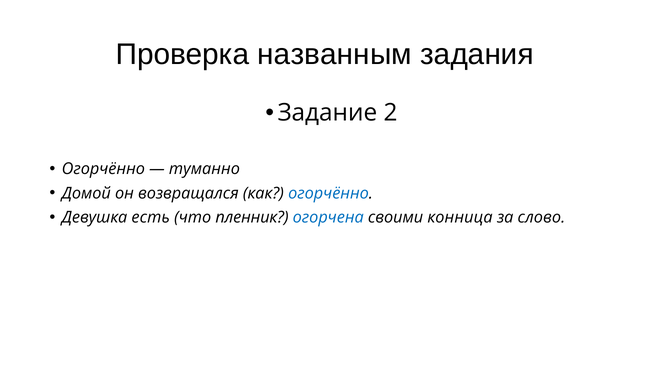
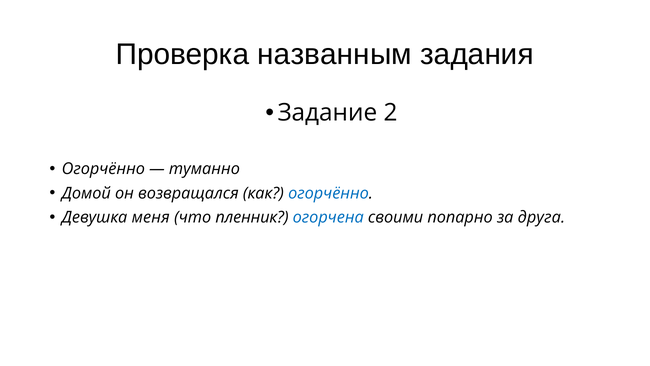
есть: есть -> меня
конница: конница -> попарно
слово: слово -> друга
